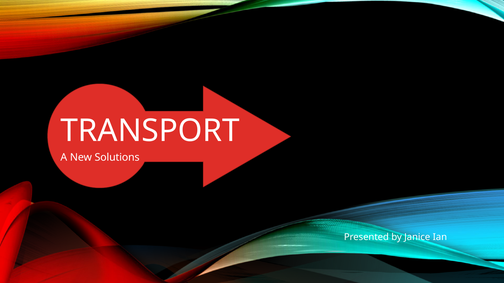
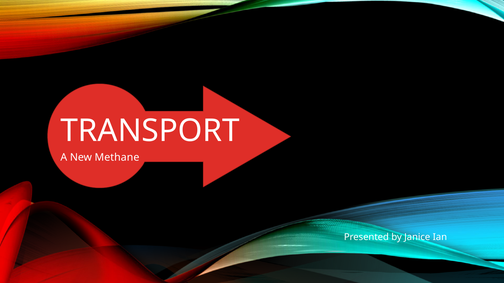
Solutions: Solutions -> Methane
